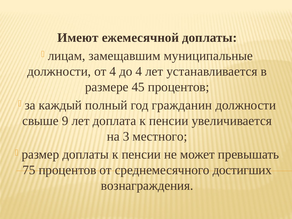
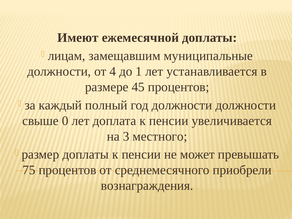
до 4: 4 -> 1
год гражданин: гражданин -> должности
9: 9 -> 0
достигших: достигших -> приобрели
